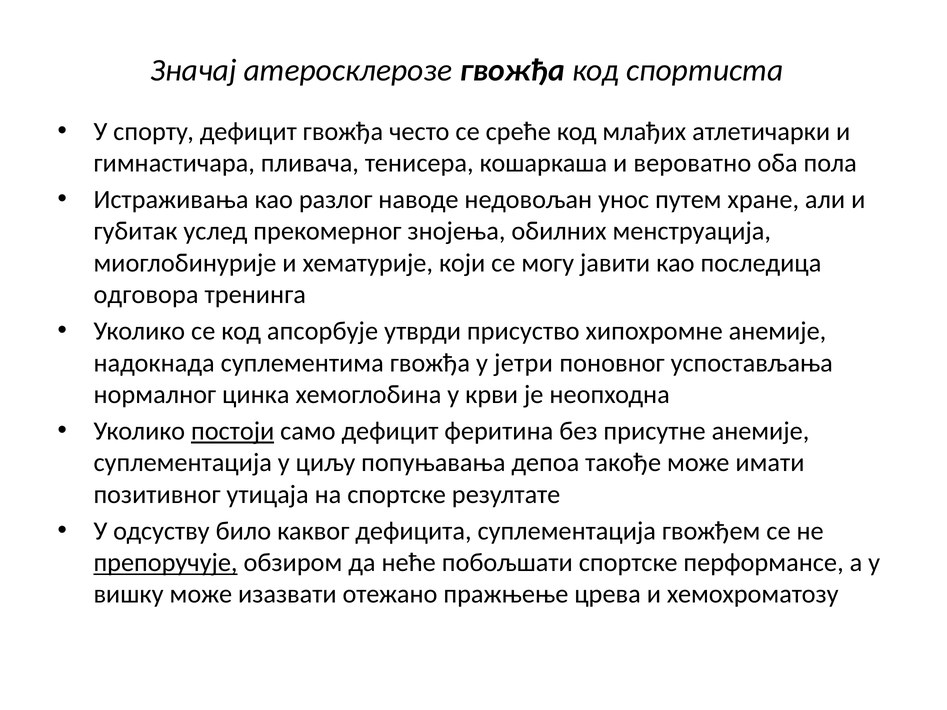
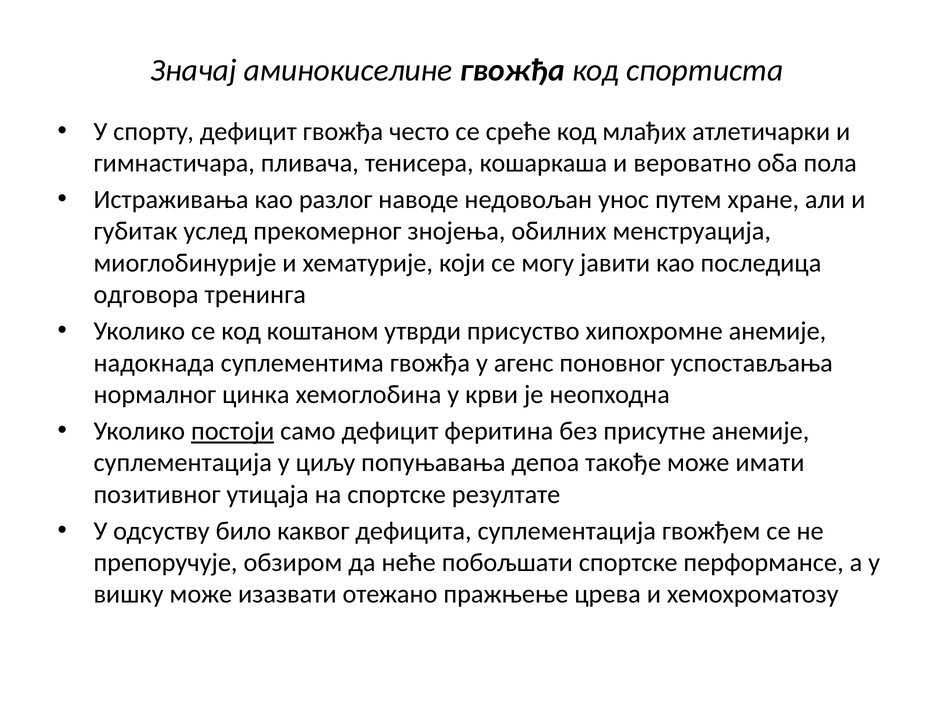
атеросклерозе: атеросклерозе -> аминокиселине
апсорбује: апсорбује -> коштаном
јетри: јетри -> агенс
препоручује underline: present -> none
